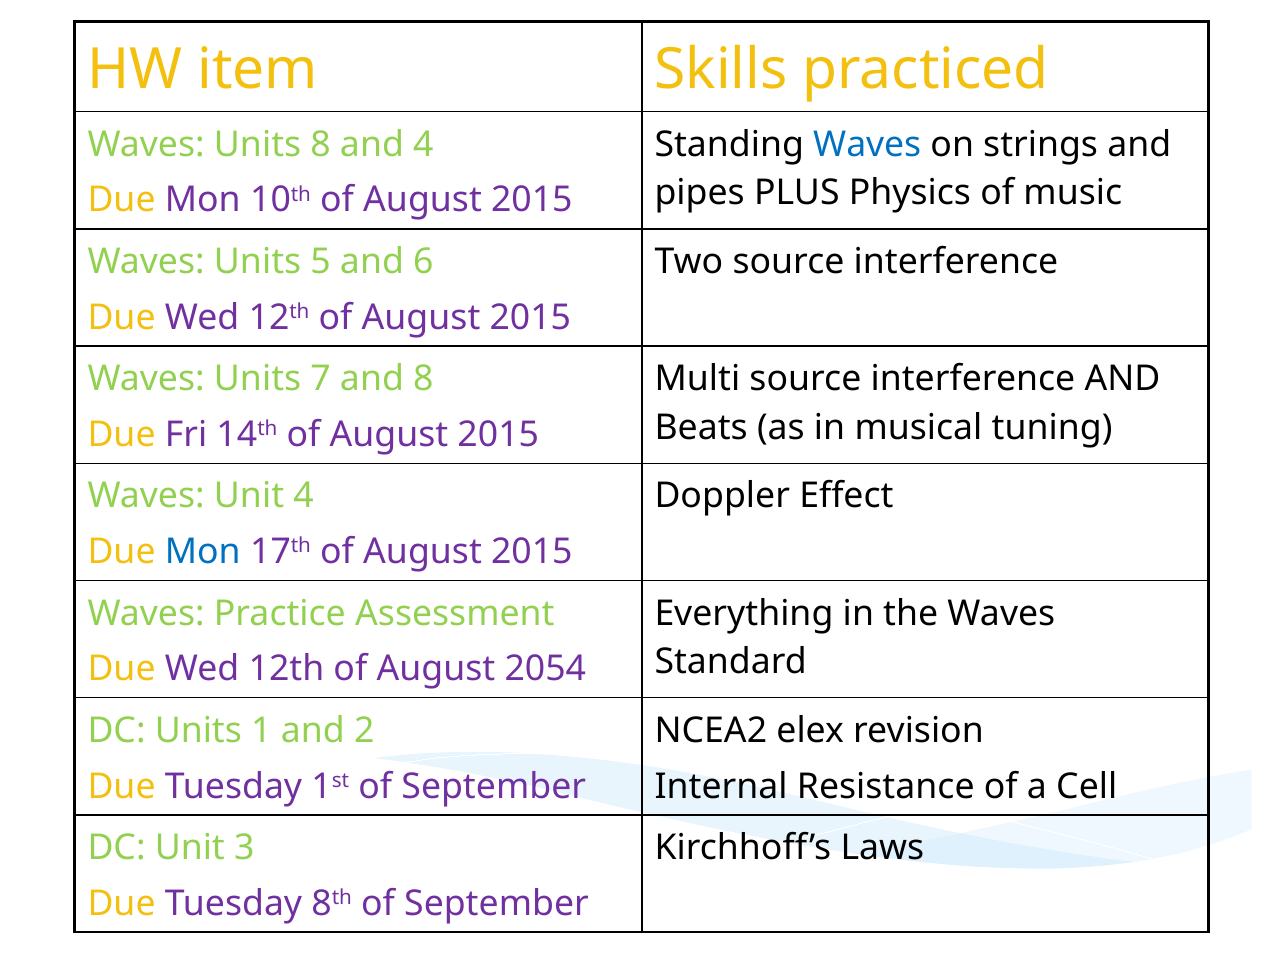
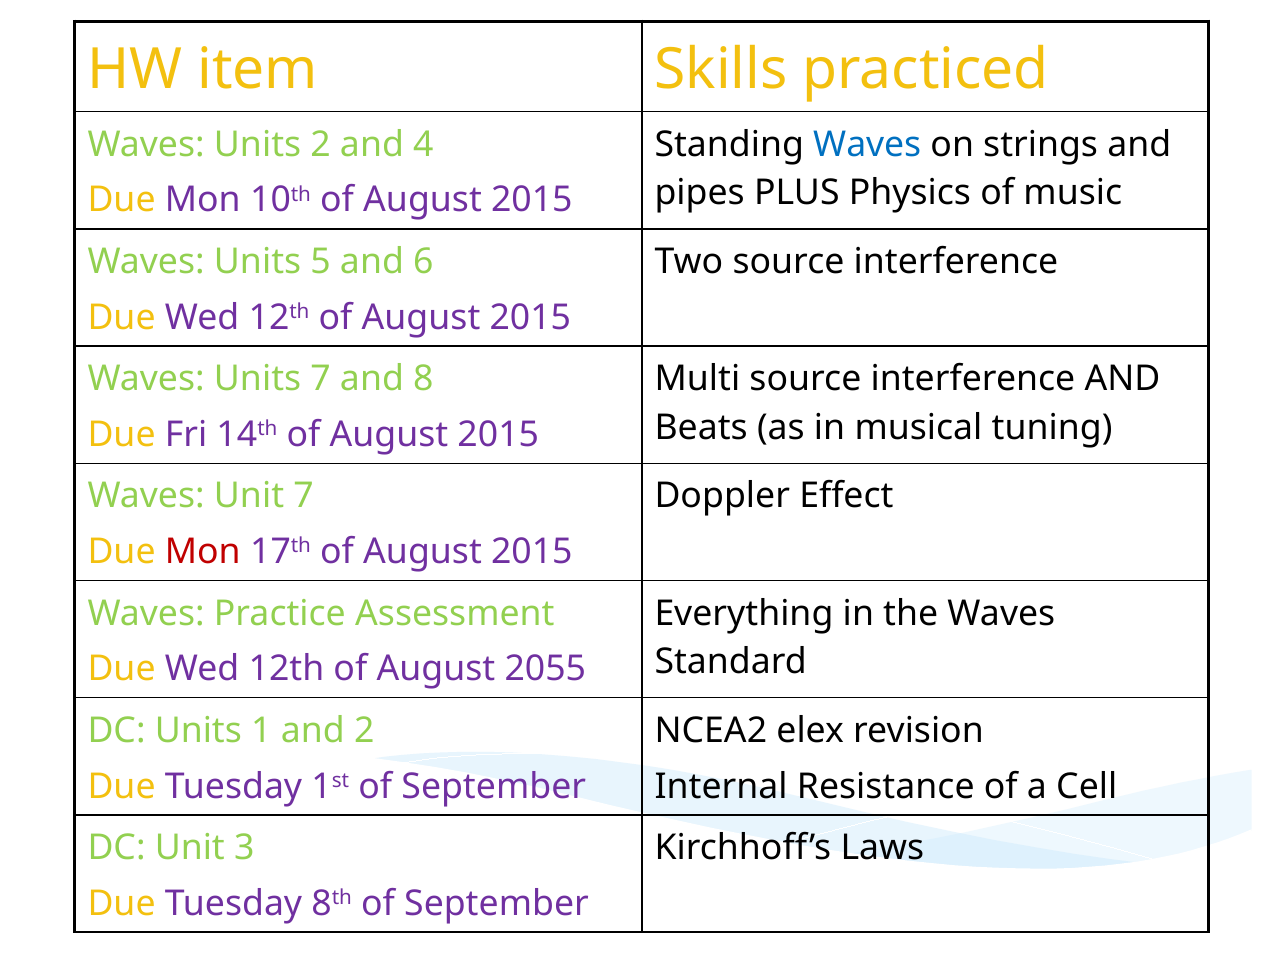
Units 8: 8 -> 2
Unit 4: 4 -> 7
Mon at (203, 552) colour: blue -> red
2054: 2054 -> 2055
